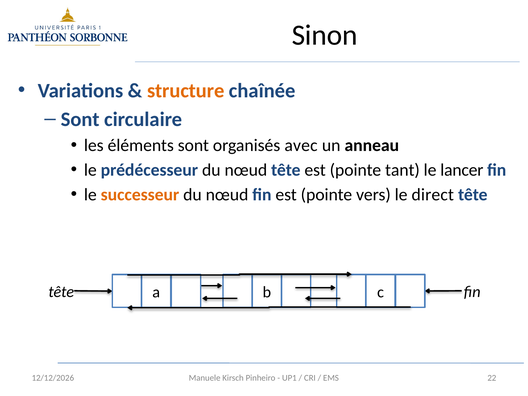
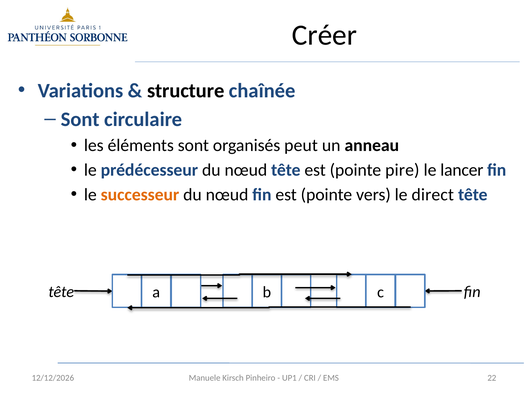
Sinon: Sinon -> Créer
structure colour: orange -> black
avec: avec -> peut
tant: tant -> pire
